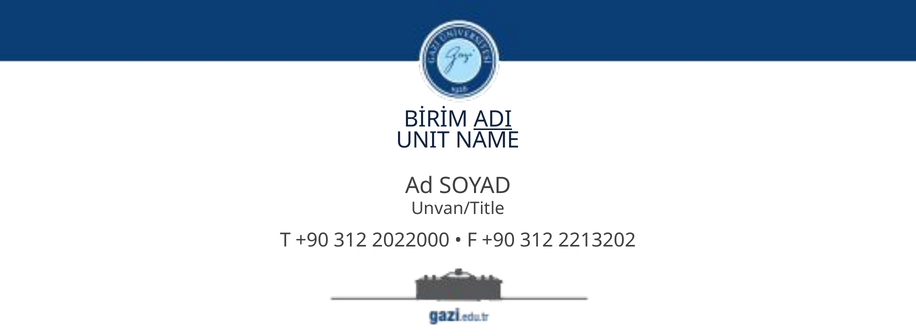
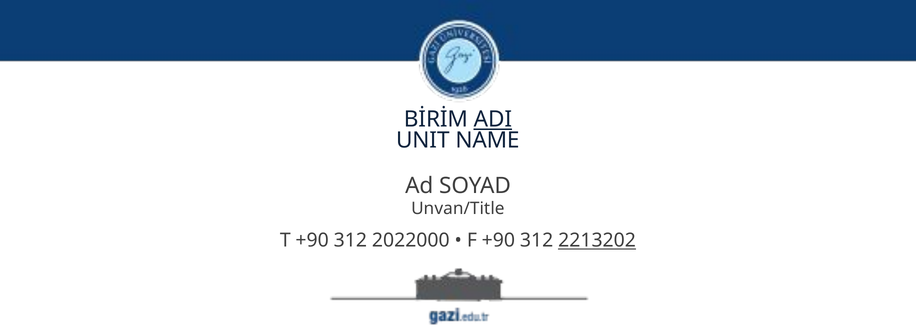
2213202 underline: none -> present
